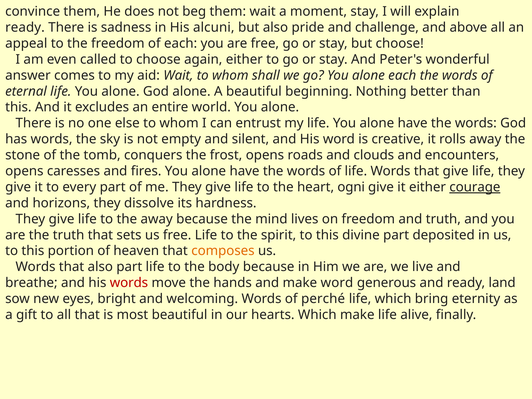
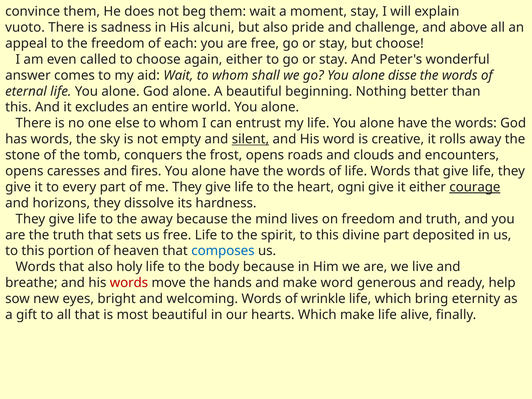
ready at (25, 27): ready -> vuoto
alone each: each -> disse
silent underline: none -> present
composes colour: orange -> blue
also part: part -> holy
land: land -> help
perché: perché -> wrinkle
